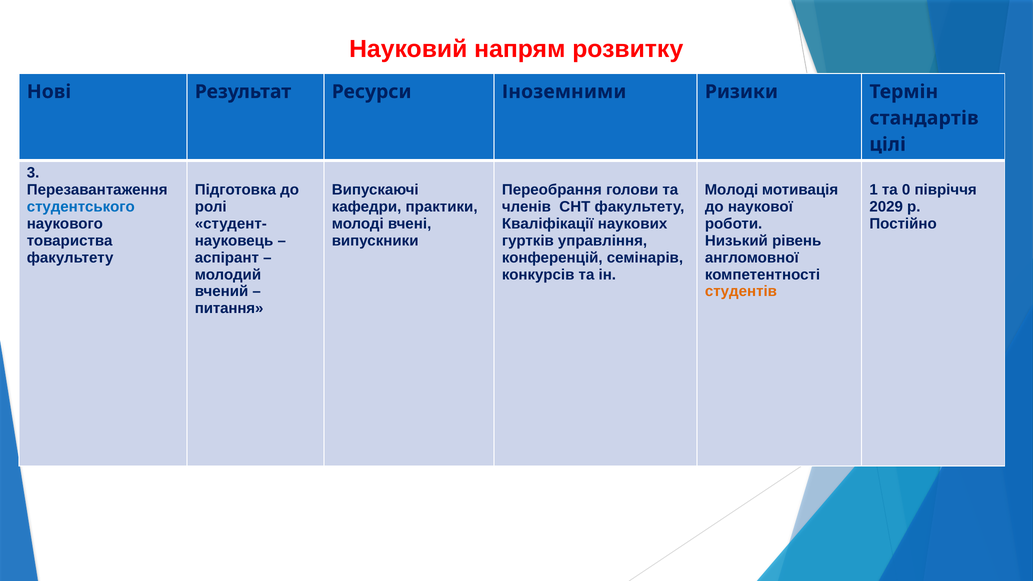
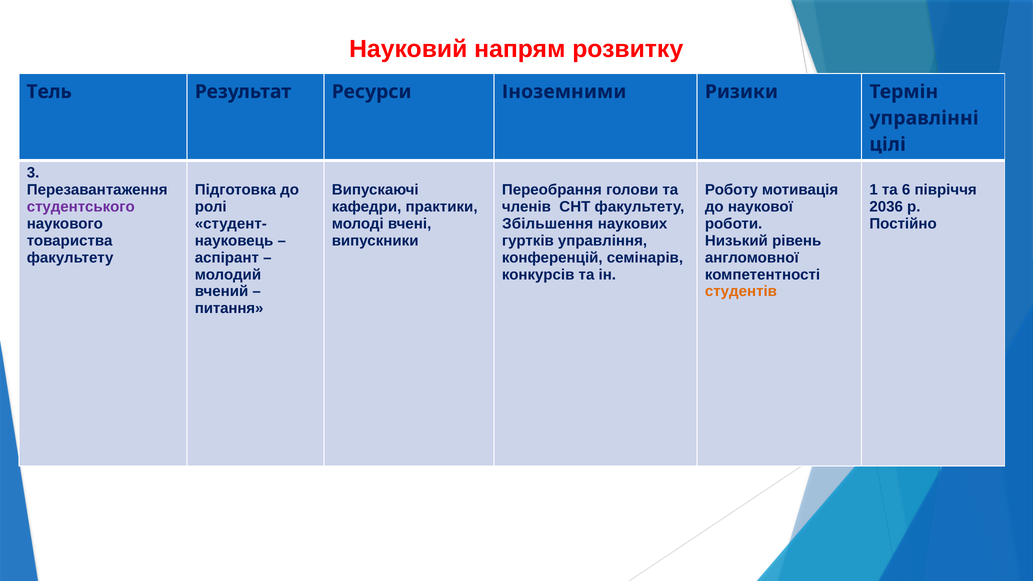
Нові: Нові -> Тель
стандартів: стандартів -> управлінні
Молоді at (731, 190): Молоді -> Роботу
0: 0 -> 6
студентського colour: blue -> purple
2029: 2029 -> 2036
Кваліфікації: Кваліфікації -> Збільшення
